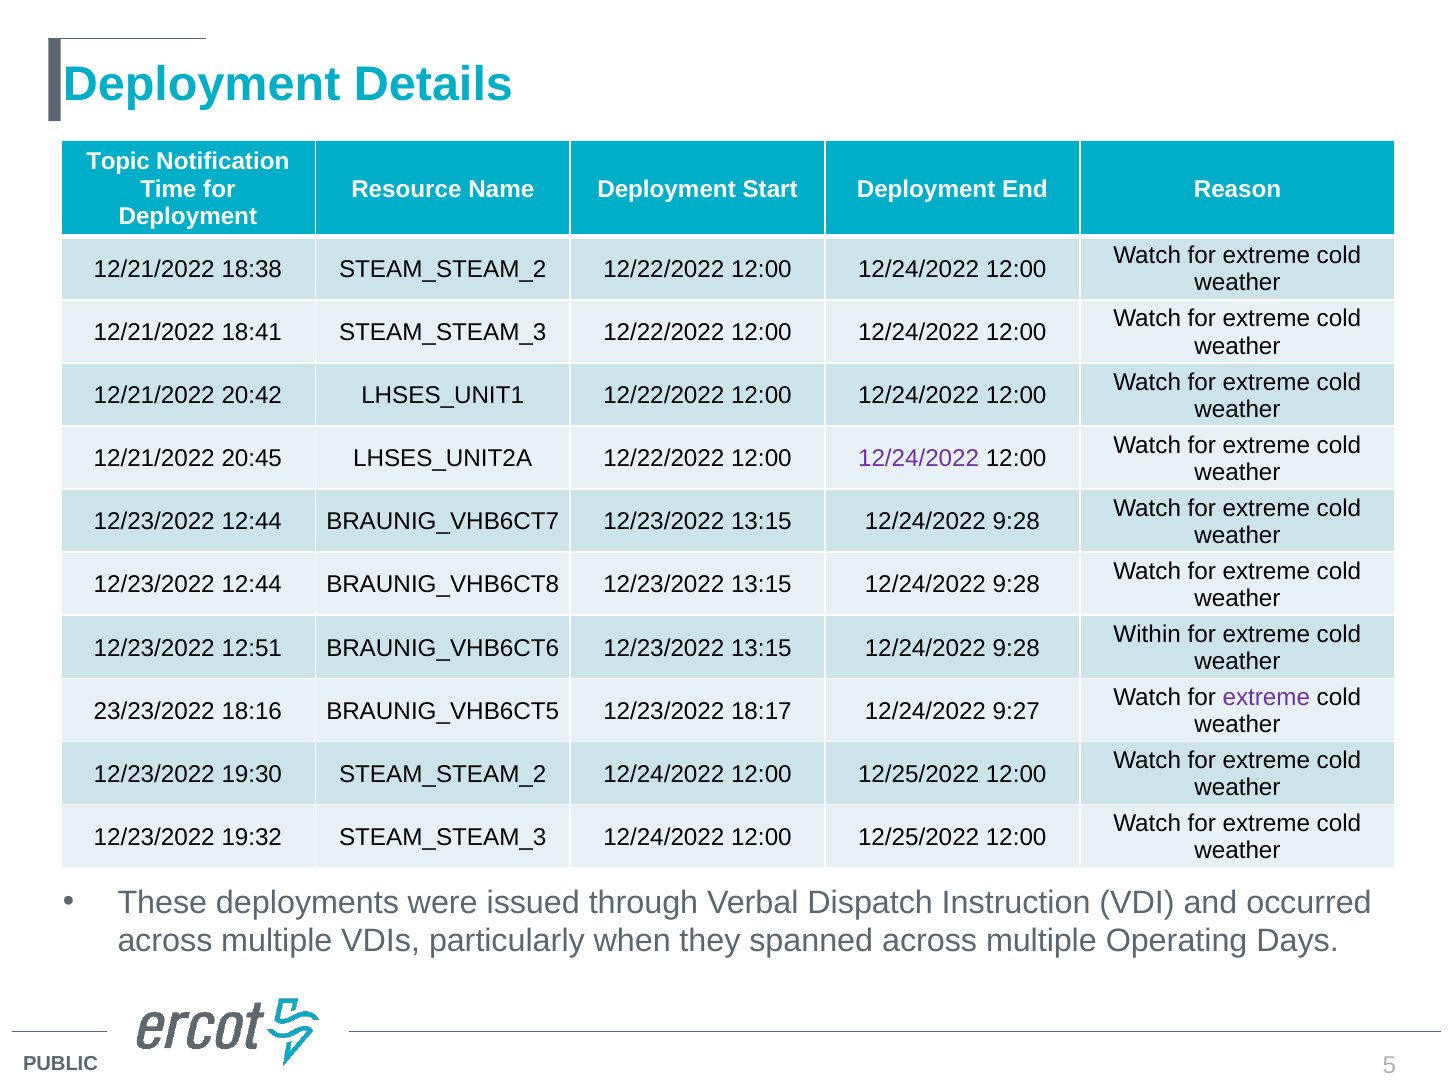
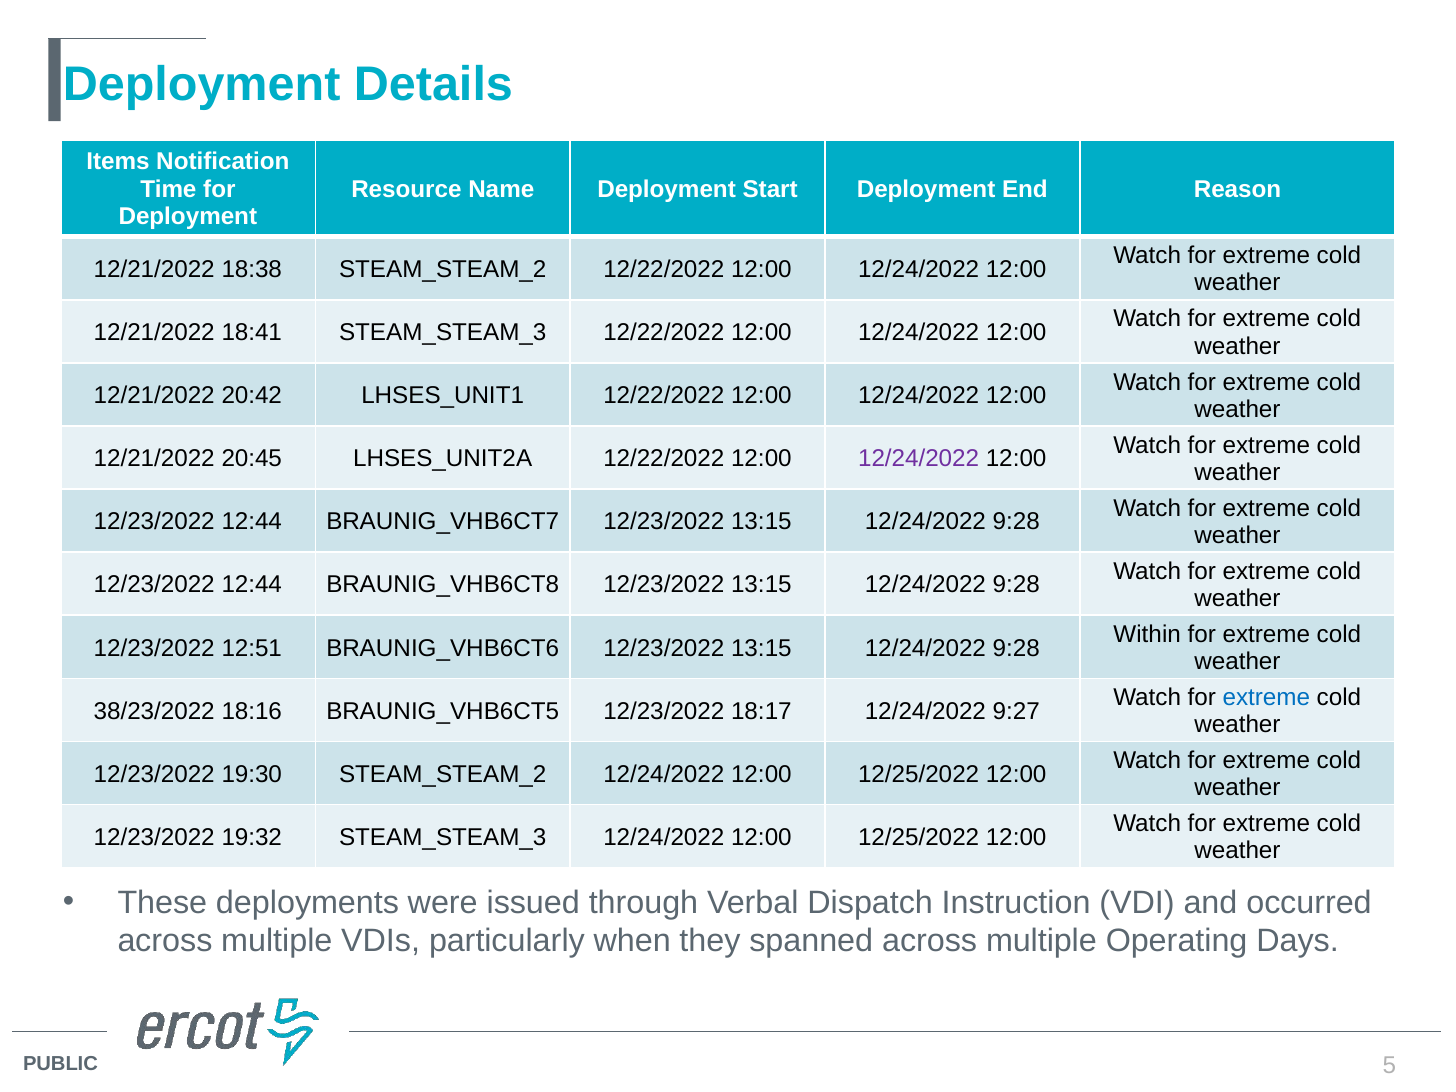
Topic: Topic -> Items
extreme at (1266, 698) colour: purple -> blue
23/23/2022: 23/23/2022 -> 38/23/2022
